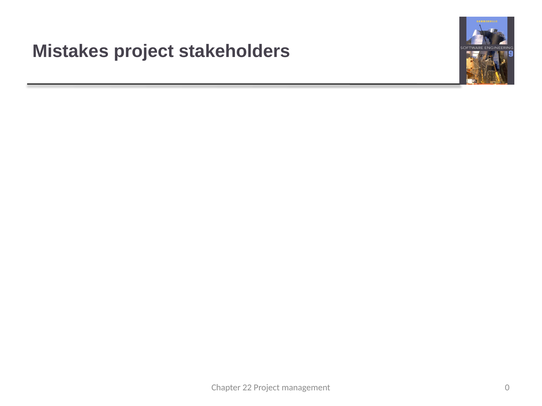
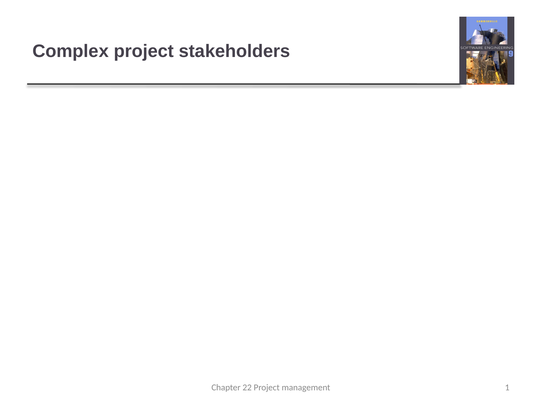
Mistakes: Mistakes -> Complex
0: 0 -> 1
